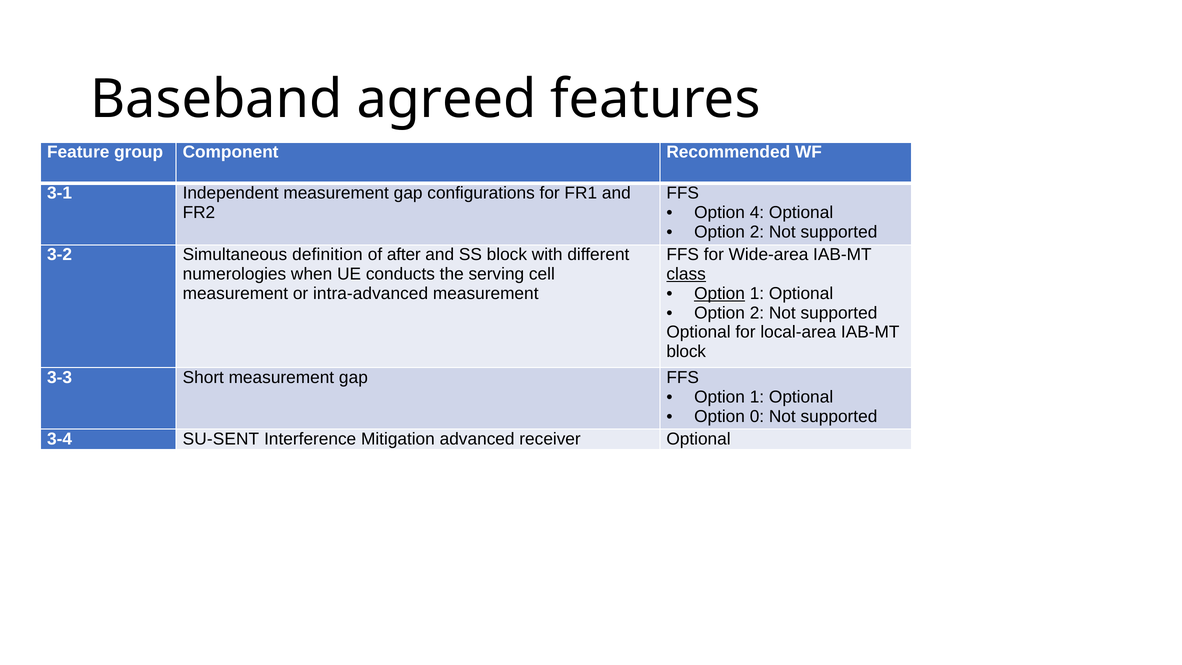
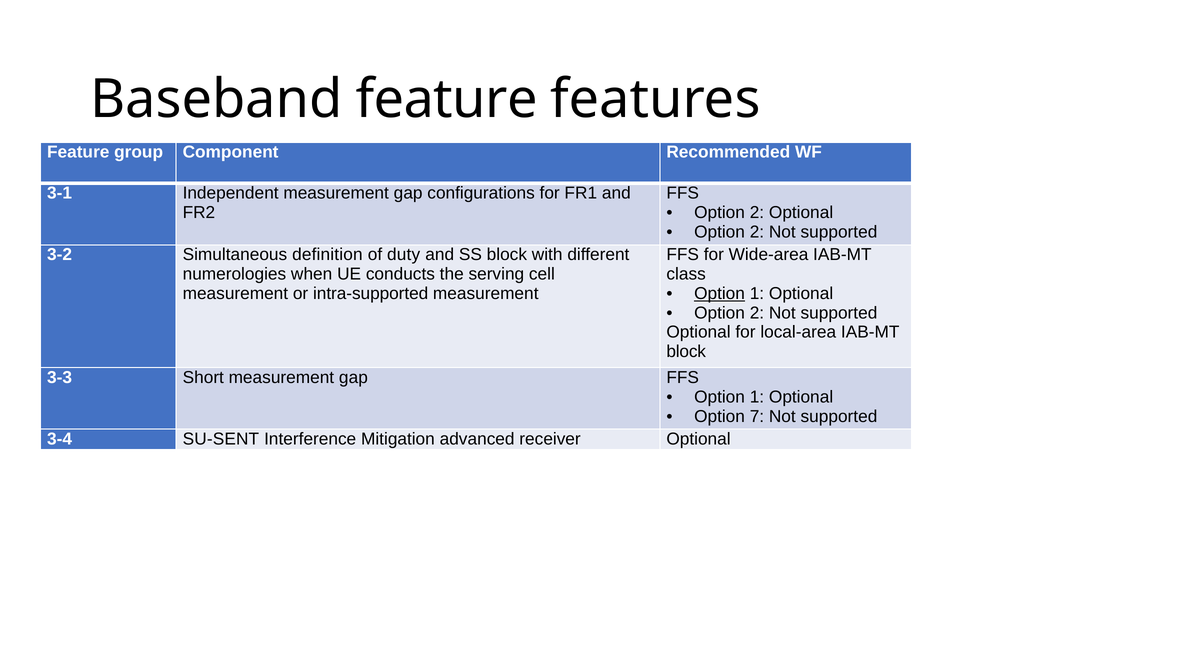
Baseband agreed: agreed -> feature
4 at (757, 213): 4 -> 2
after: after -> duty
class underline: present -> none
intra-advanced: intra-advanced -> intra-supported
0: 0 -> 7
